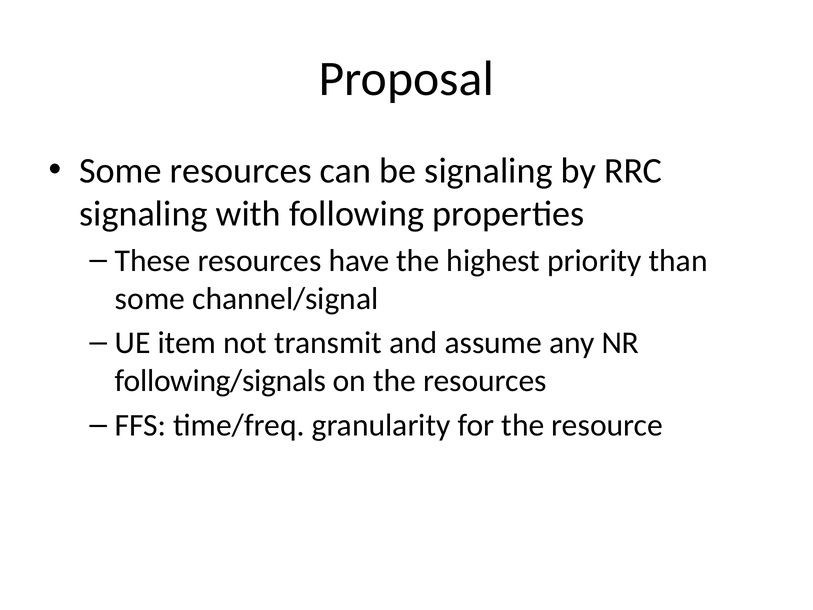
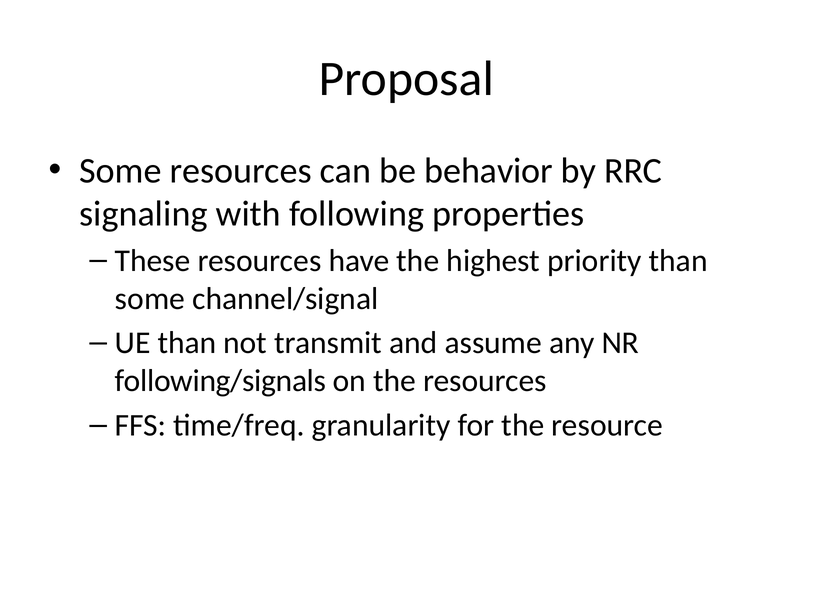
be signaling: signaling -> behavior
UE item: item -> than
